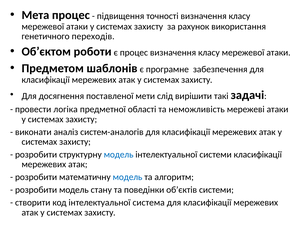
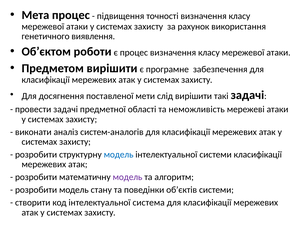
переходів: переходів -> виявлення
Предметом шаблонів: шаблонів -> вирішити
провести логіка: логіка -> задачі
модель at (128, 177) colour: blue -> purple
